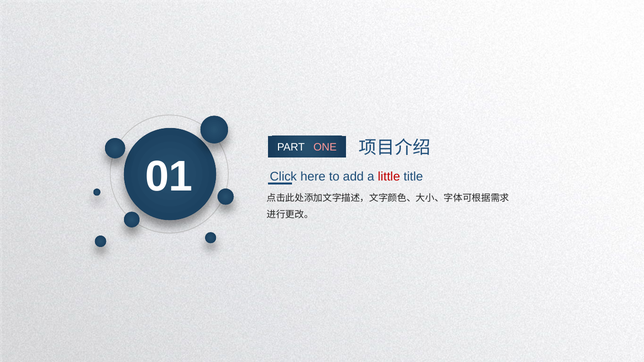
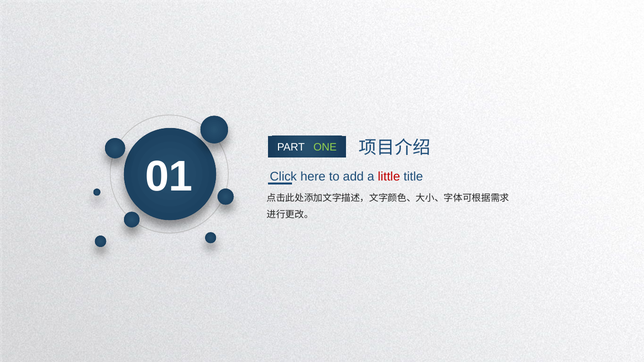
ONE colour: pink -> light green
